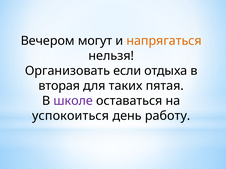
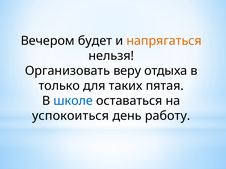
могут: могут -> будет
если: если -> веру
вторая: вторая -> только
школе colour: purple -> blue
